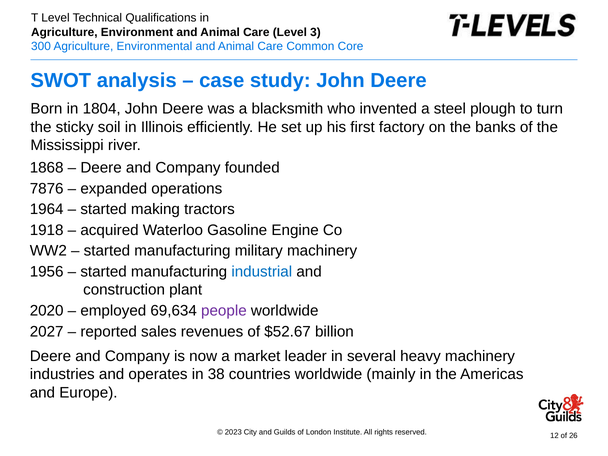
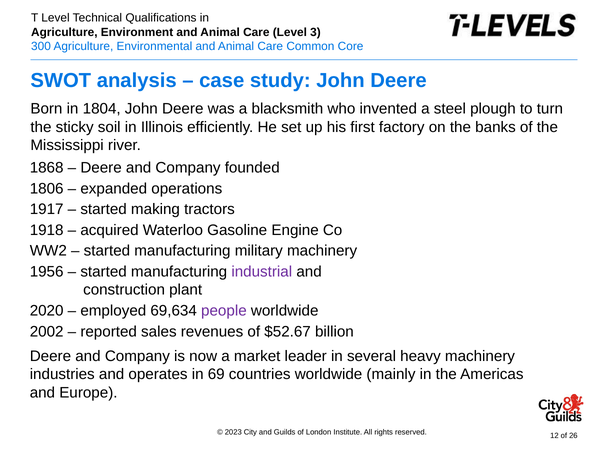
7876: 7876 -> 1806
1964: 1964 -> 1917
industrial colour: blue -> purple
2027: 2027 -> 2002
38: 38 -> 69
